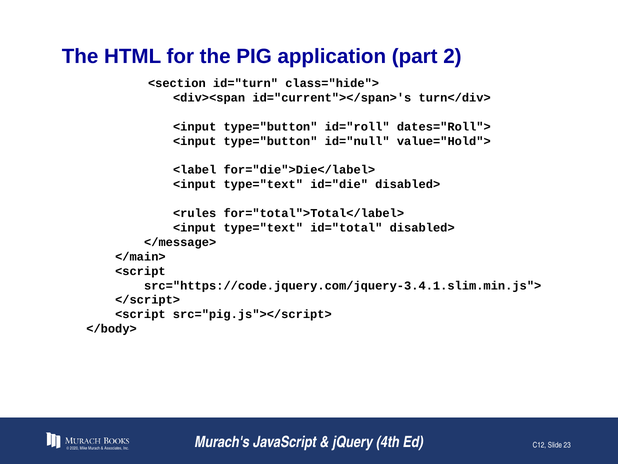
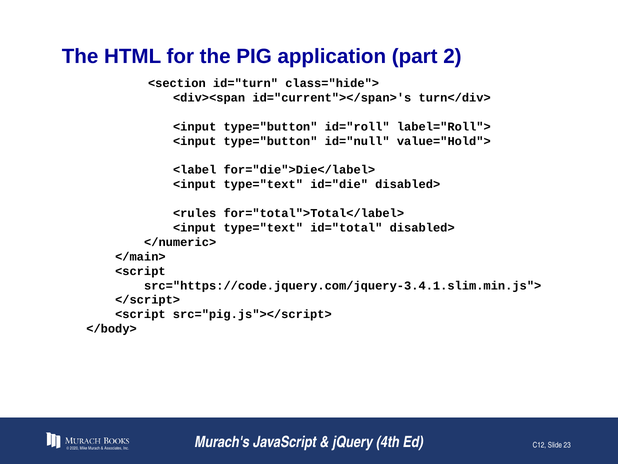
dates="Roll">: dates="Roll"> -> label="Roll">
</message>: </message> -> </numeric>
